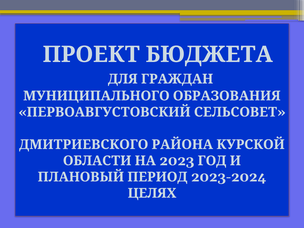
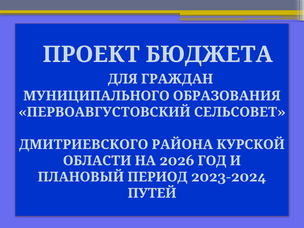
2023: 2023 -> 2026
ЦЕЛЯХ: ЦЕЛЯХ -> ПУТЕЙ
